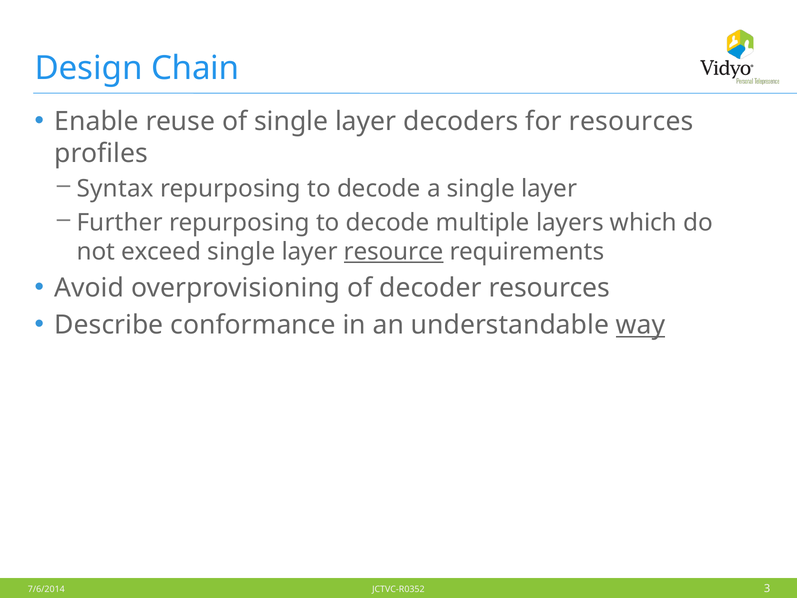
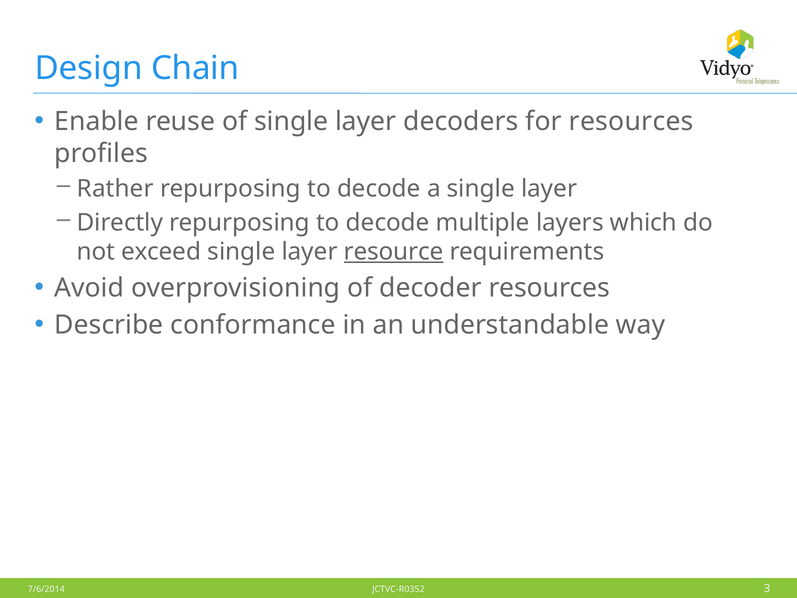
Syntax: Syntax -> Rather
Further: Further -> Directly
way underline: present -> none
